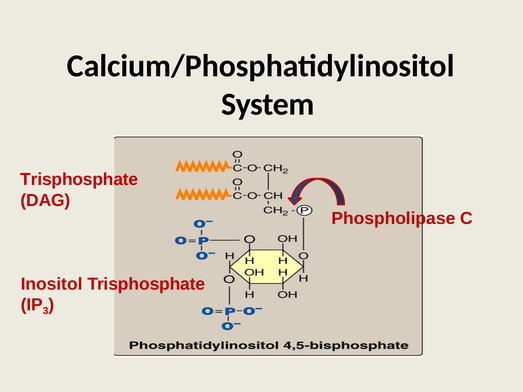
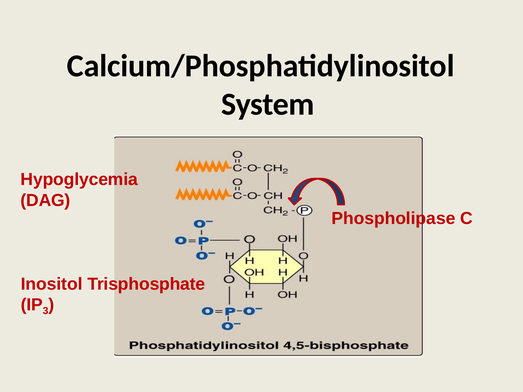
Trisphosphate at (79, 179): Trisphosphate -> Hypoglycemia
